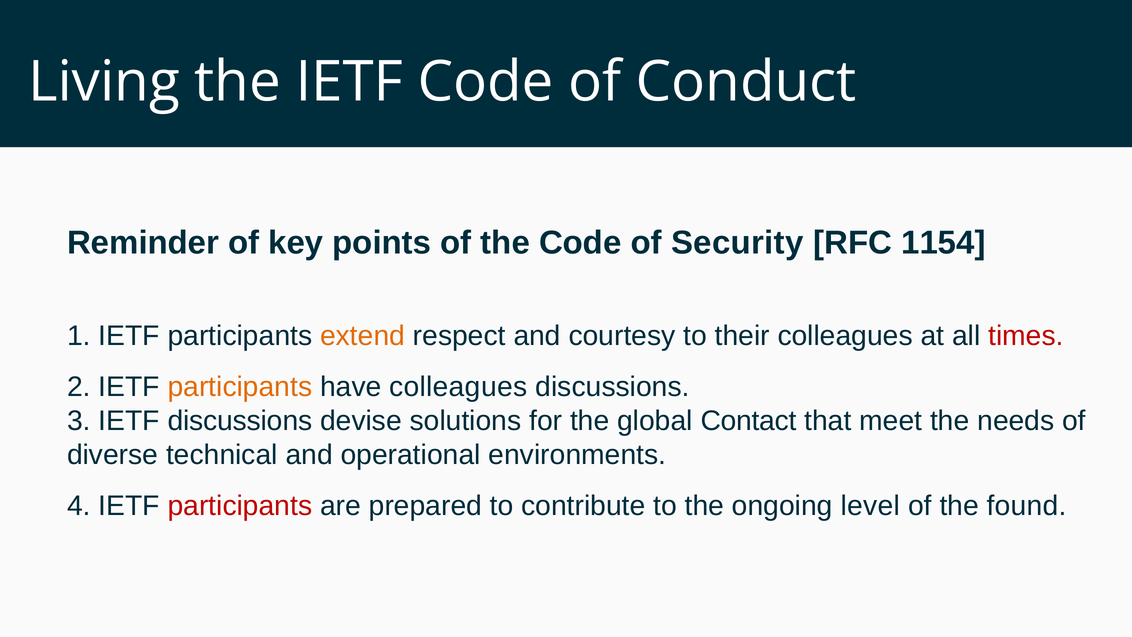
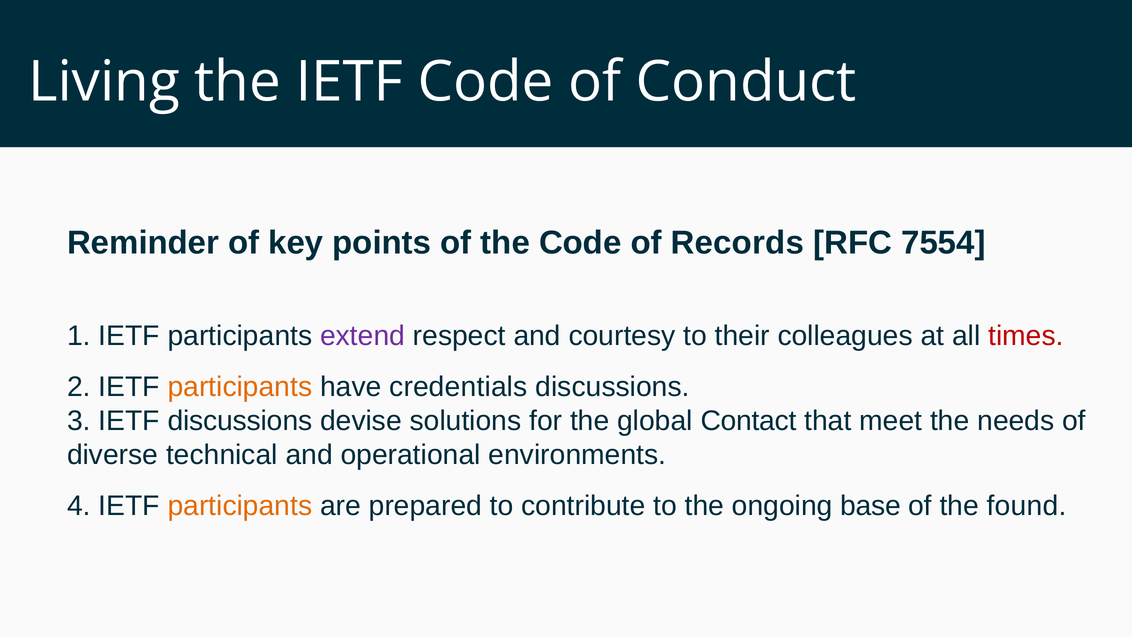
Security: Security -> Records
1154: 1154 -> 7554
extend colour: orange -> purple
have colleagues: colleagues -> credentials
participants at (240, 506) colour: red -> orange
level: level -> base
